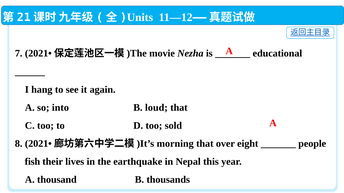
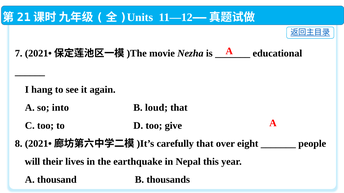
sold: sold -> give
morning: morning -> carefully
fish: fish -> will
